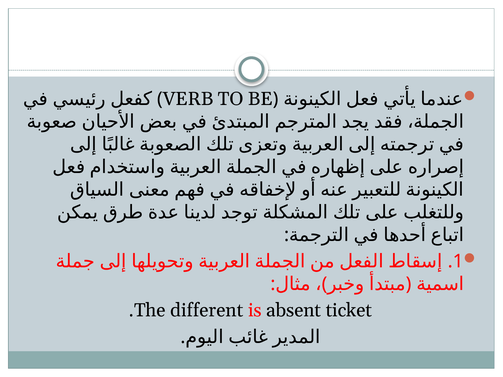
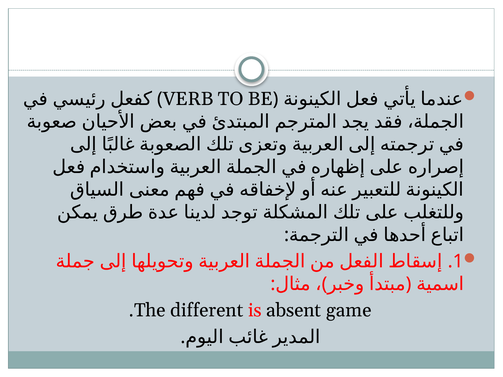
ticket: ticket -> game
